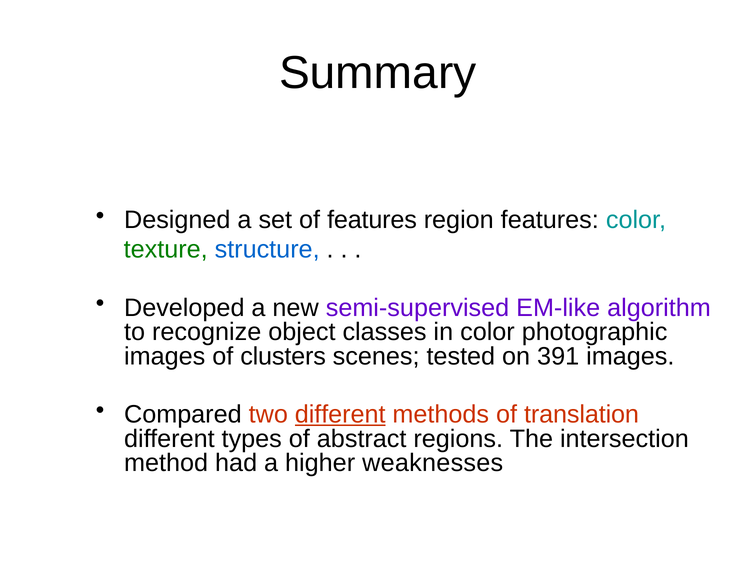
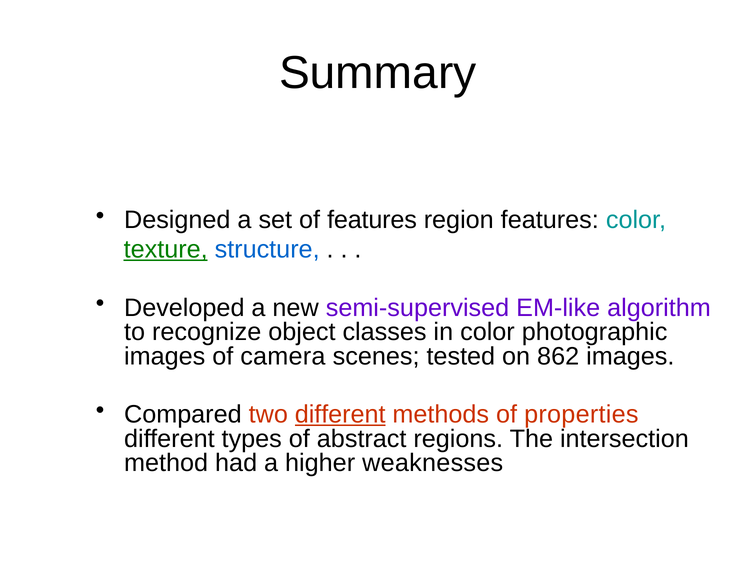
texture underline: none -> present
clusters: clusters -> camera
391: 391 -> 862
translation: translation -> properties
